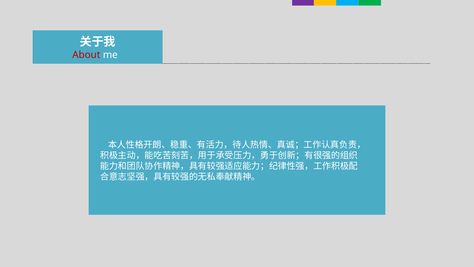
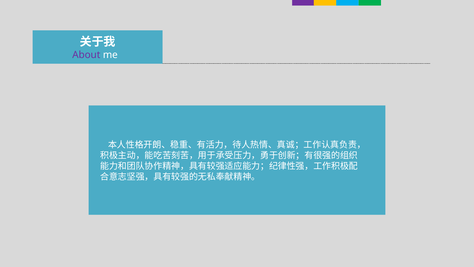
About colour: red -> purple
